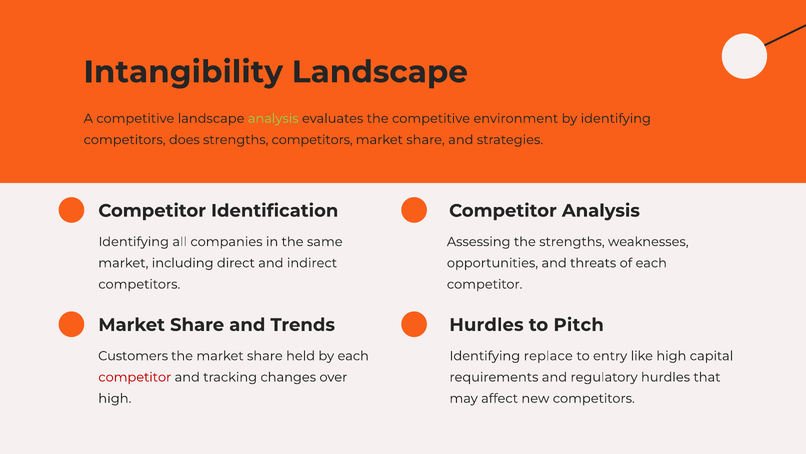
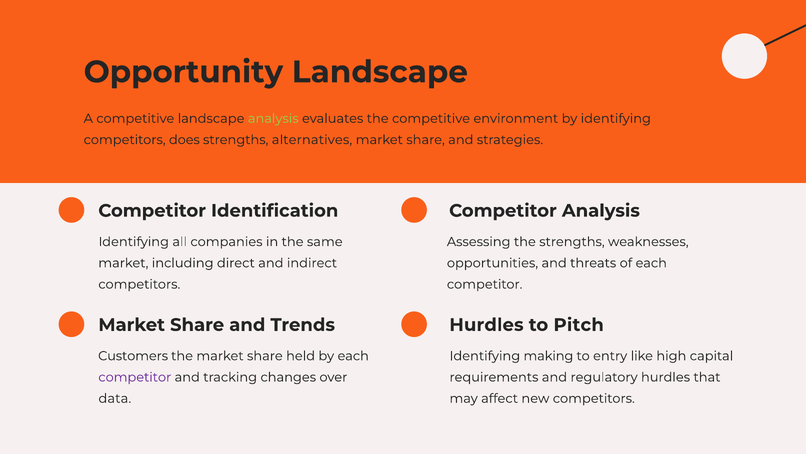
Intangibility: Intangibility -> Opportunity
strengths competitors: competitors -> alternatives
replace: replace -> making
competitor at (135, 377) colour: red -> purple
high at (115, 398): high -> data
